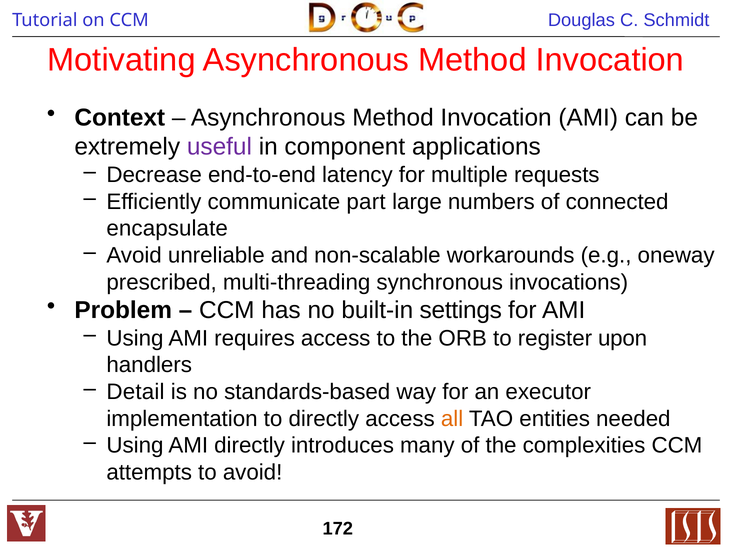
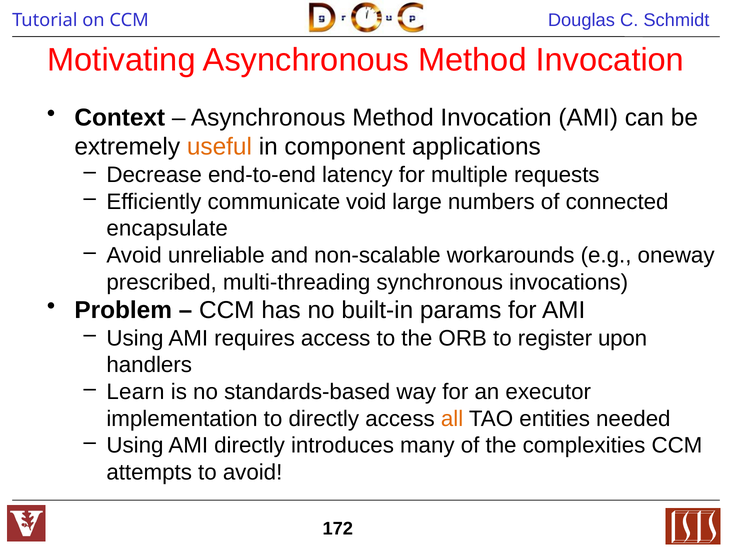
useful colour: purple -> orange
part: part -> void
settings: settings -> params
Detail: Detail -> Learn
